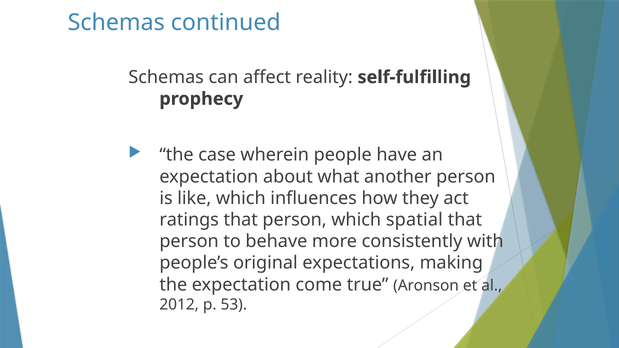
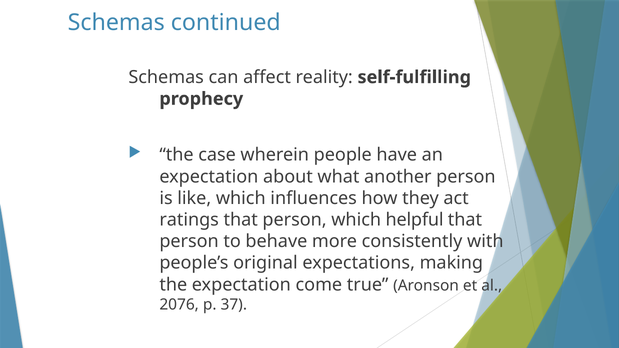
spatial: spatial -> helpful
2012: 2012 -> 2076
53: 53 -> 37
